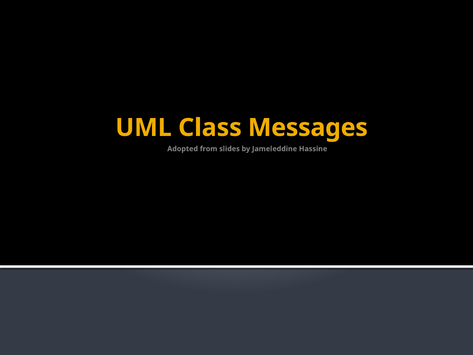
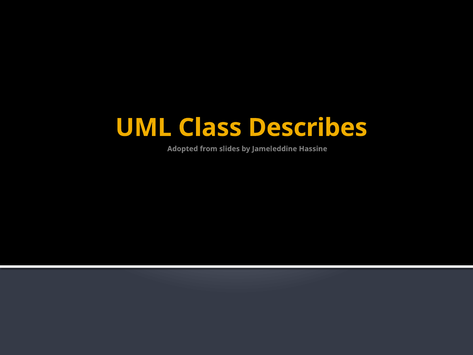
Messages: Messages -> Describes
